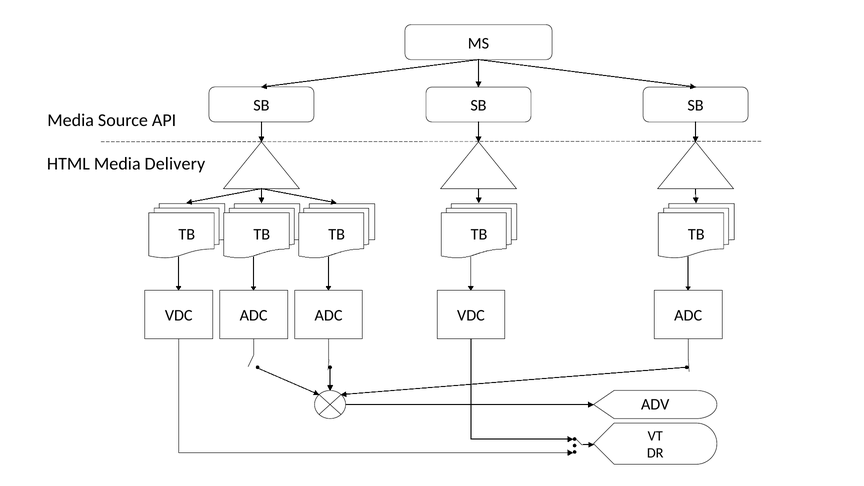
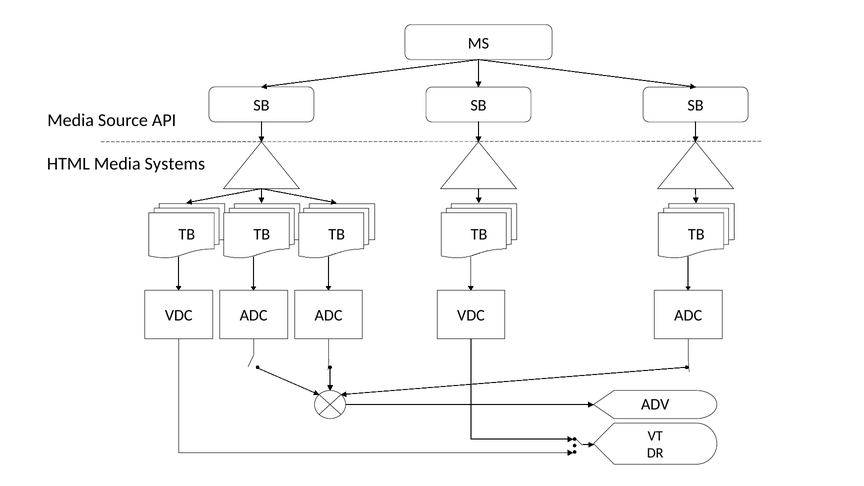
Delivery: Delivery -> Systems
